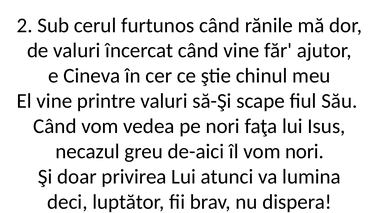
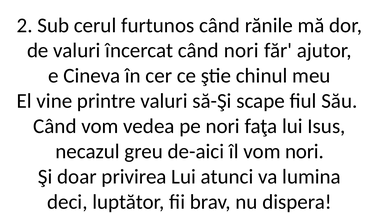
când vine: vine -> nori
